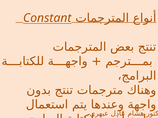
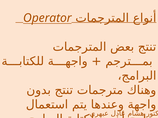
Constant: Constant -> Operator
